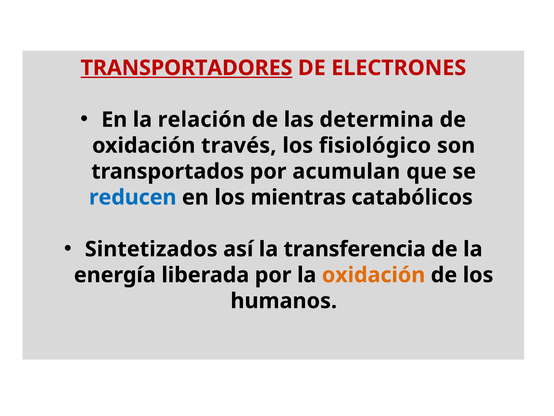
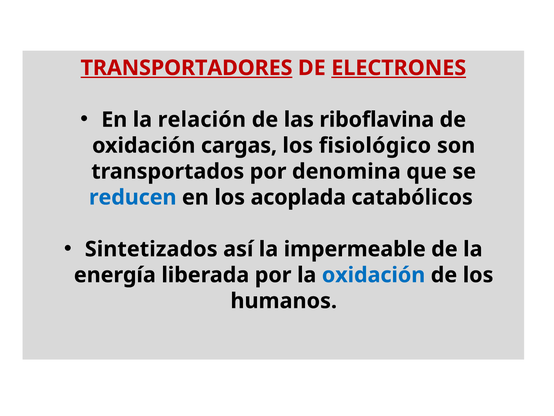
ELECTRONES underline: none -> present
determina: determina -> riboflavina
través: través -> cargas
acumulan: acumulan -> denomina
mientras: mientras -> acoplada
transferencia: transferencia -> impermeable
oxidación at (374, 275) colour: orange -> blue
